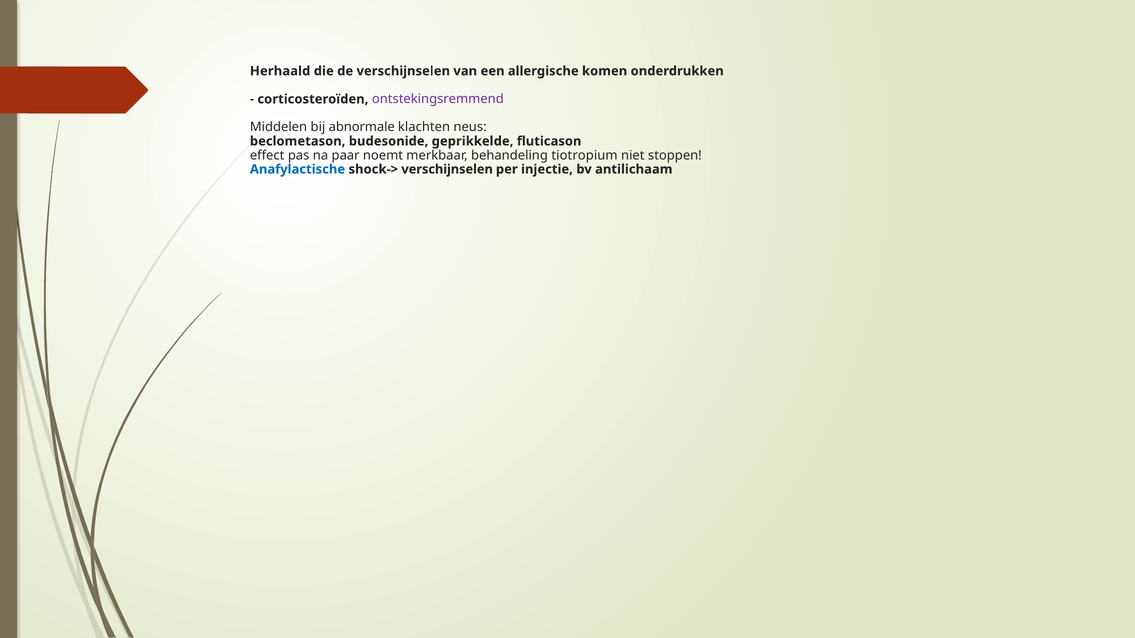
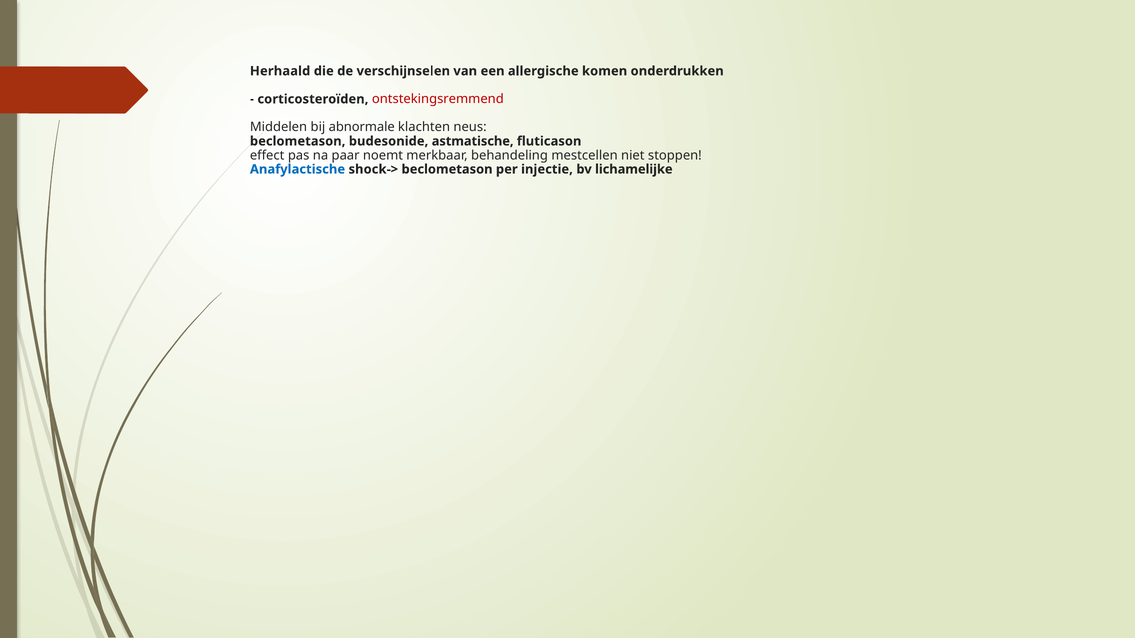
ontstekingsremmend colour: purple -> red
geprikkelde: geprikkelde -> astmatische
tiotropium: tiotropium -> mestcellen
shock-> verschijnselen: verschijnselen -> beclometason
antilichaam: antilichaam -> lichamelijke
